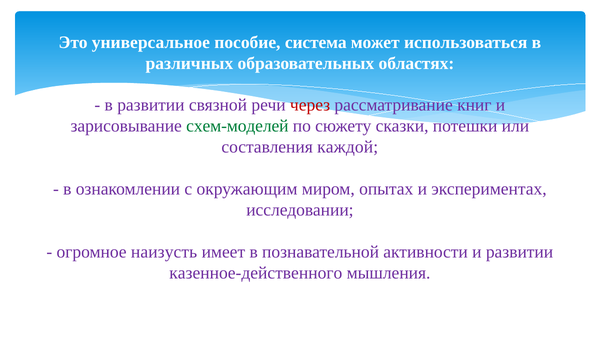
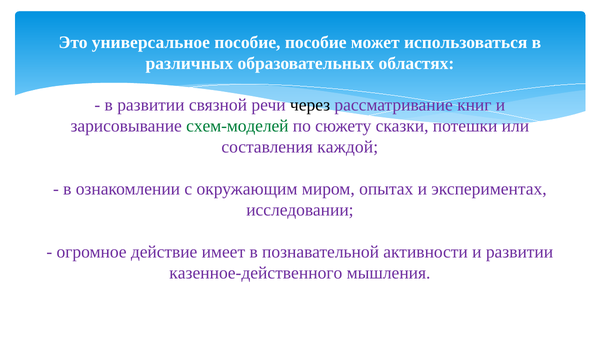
пособие система: система -> пособие
через colour: red -> black
наизусть: наизусть -> действие
